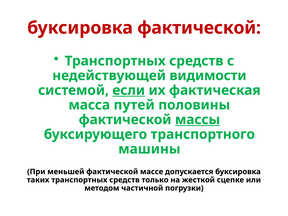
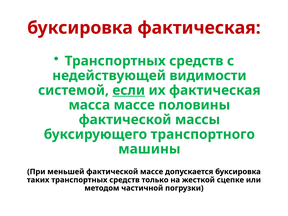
буксировка фактической: фактической -> фактическая
масса путей: путей -> массе
массы underline: present -> none
